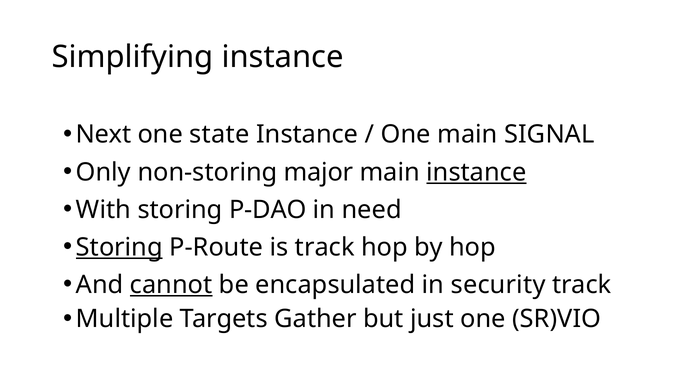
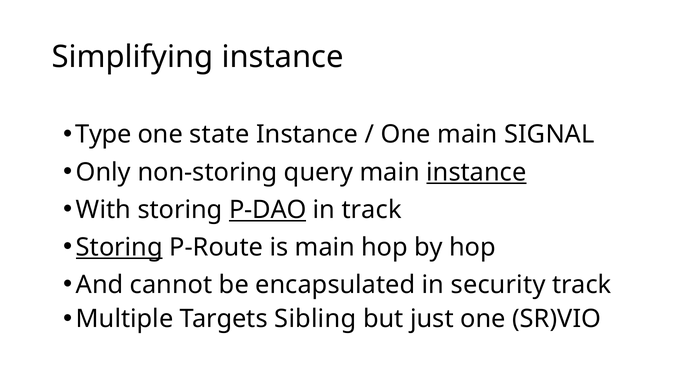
Next: Next -> Type
major: major -> query
P-DAO underline: none -> present
in need: need -> track
is track: track -> main
cannot underline: present -> none
Gather: Gather -> Sibling
